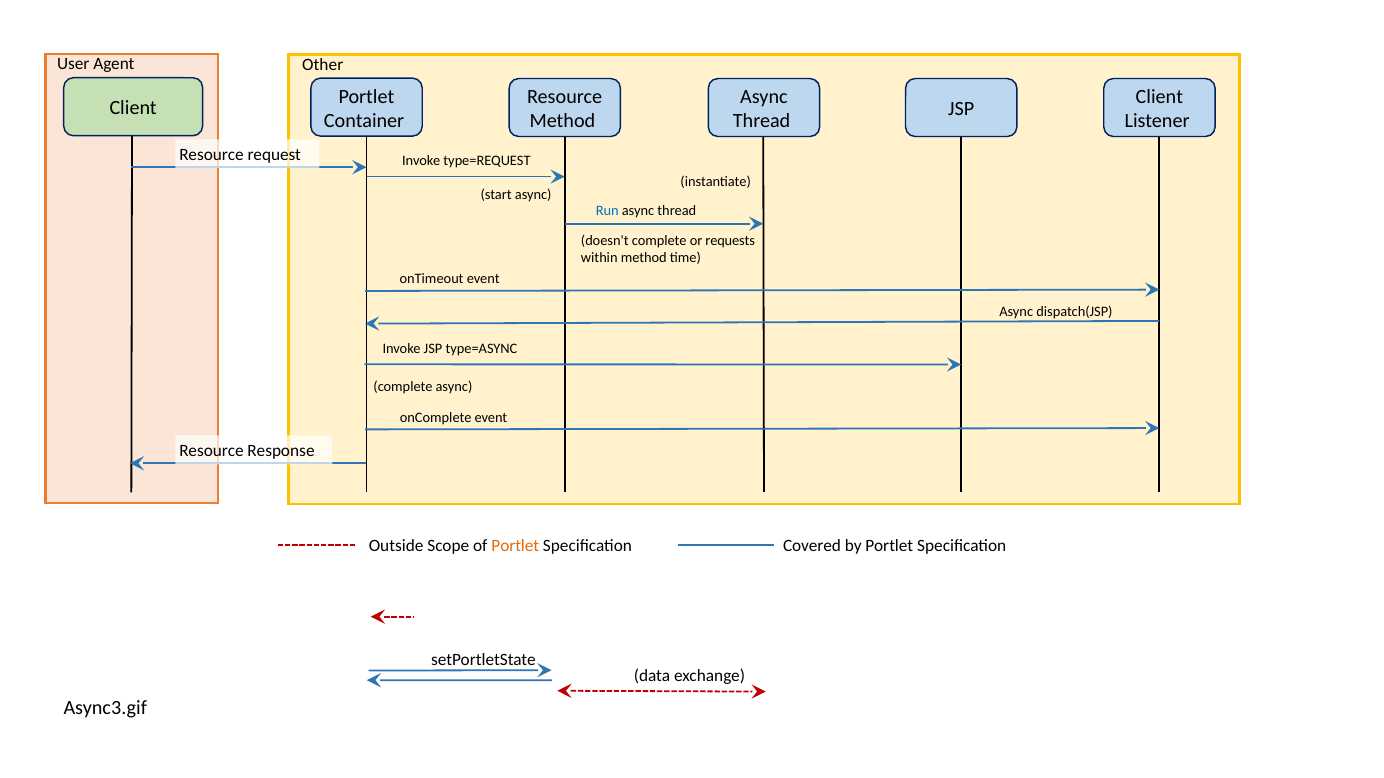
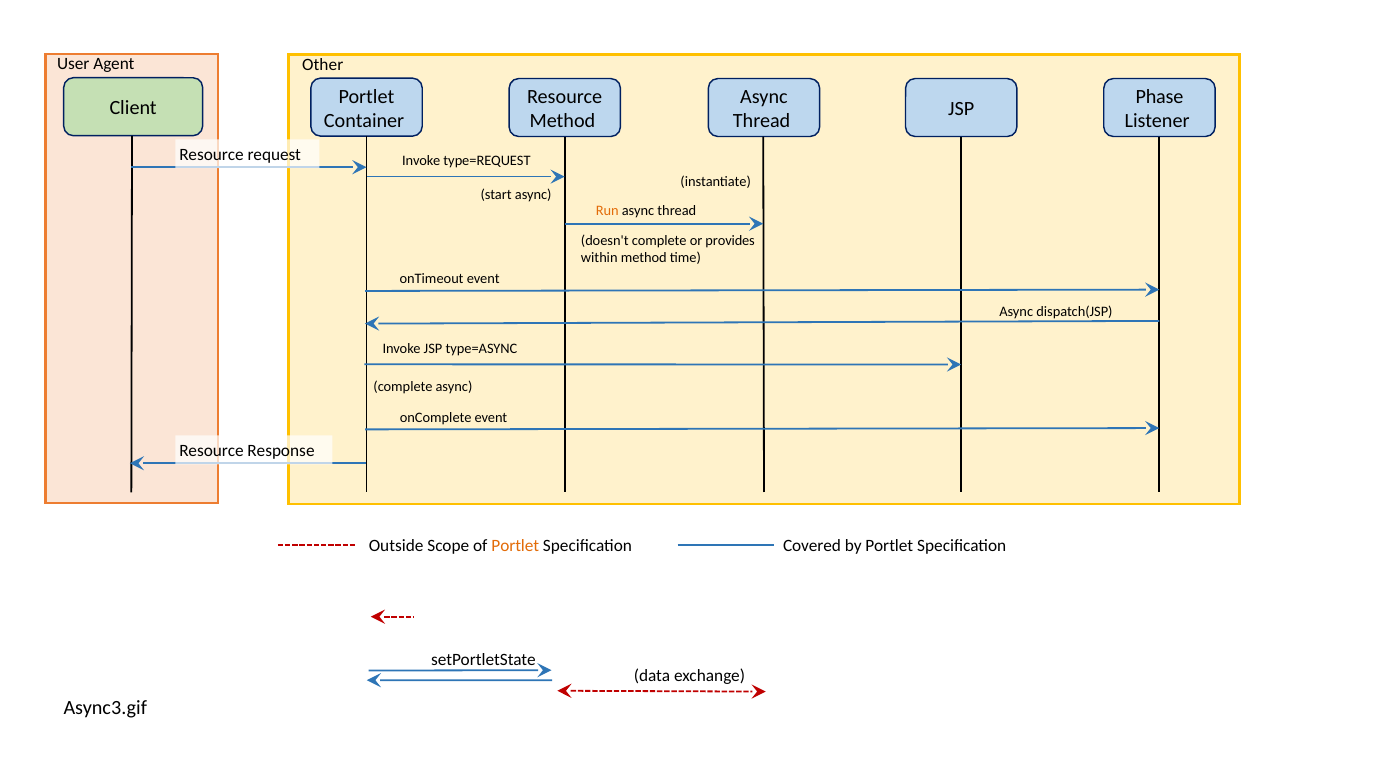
Client at (1159, 97): Client -> Phase
Run colour: blue -> orange
requests: requests -> provides
